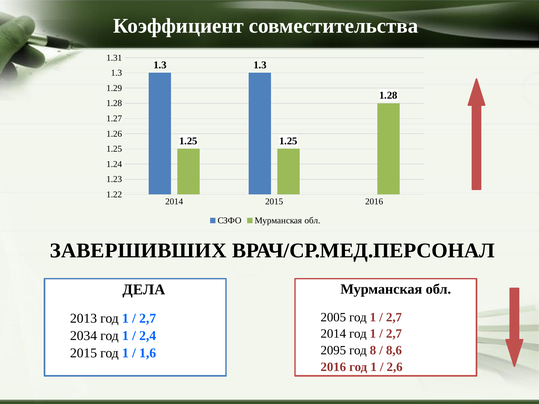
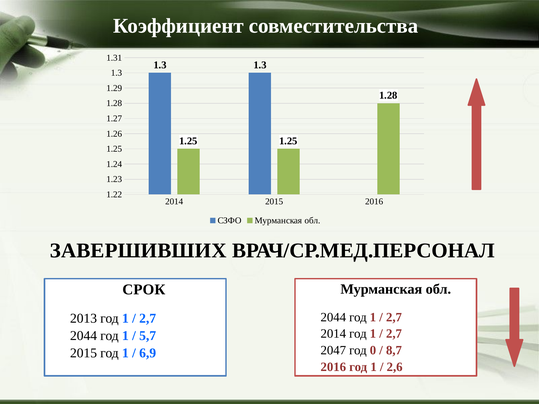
ДЕЛА: ДЕЛА -> СРОК
2005 at (333, 317): 2005 -> 2044
2034 at (84, 336): 2034 -> 2044
2,4: 2,4 -> 5,7
2095: 2095 -> 2047
8: 8 -> 0
8,6: 8,6 -> 8,7
1,6: 1,6 -> 6,9
